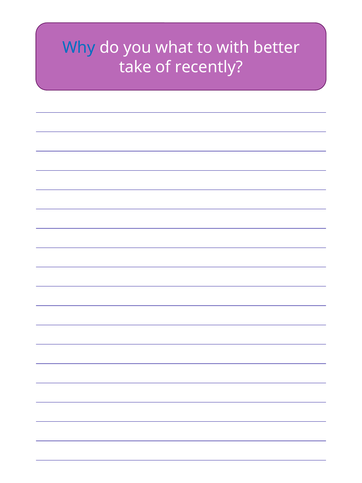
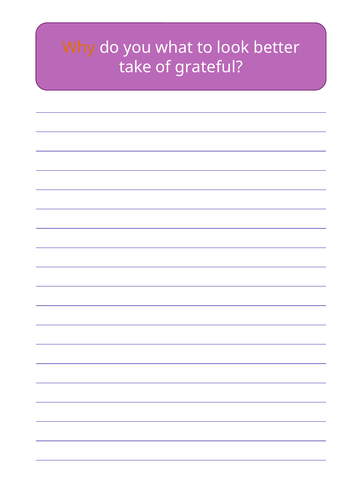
Why colour: blue -> orange
with: with -> look
recently: recently -> grateful
